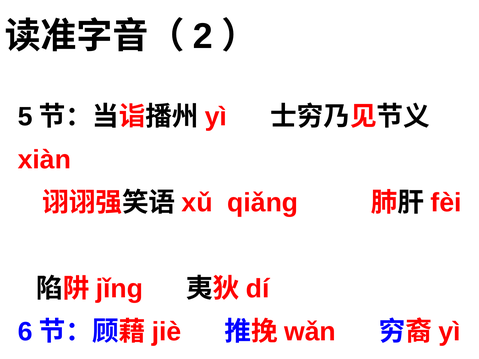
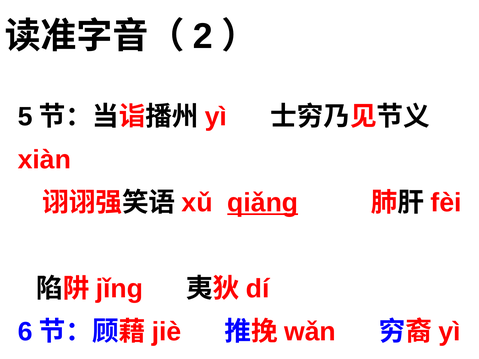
qiǎng underline: none -> present
